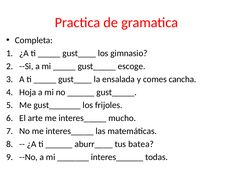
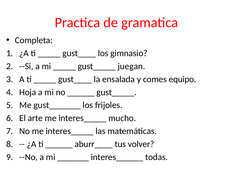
escoge: escoge -> juegan
cancha: cancha -> equipo
batea: batea -> volver
